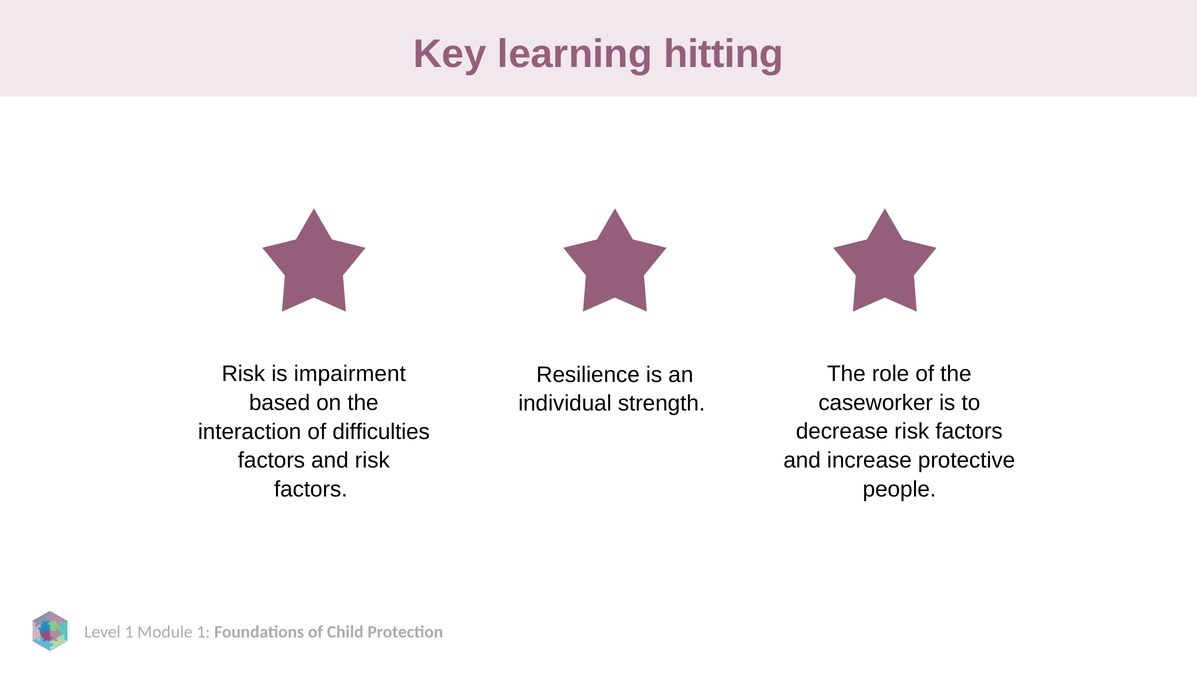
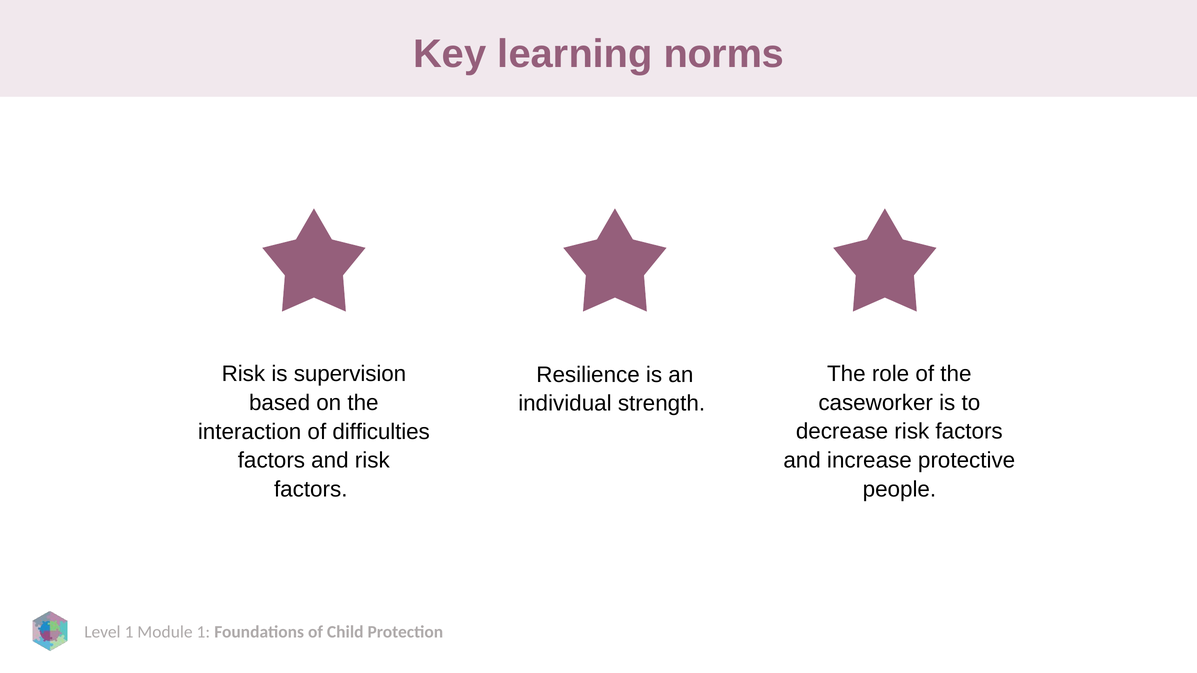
hitting: hitting -> norms
impairment: impairment -> supervision
